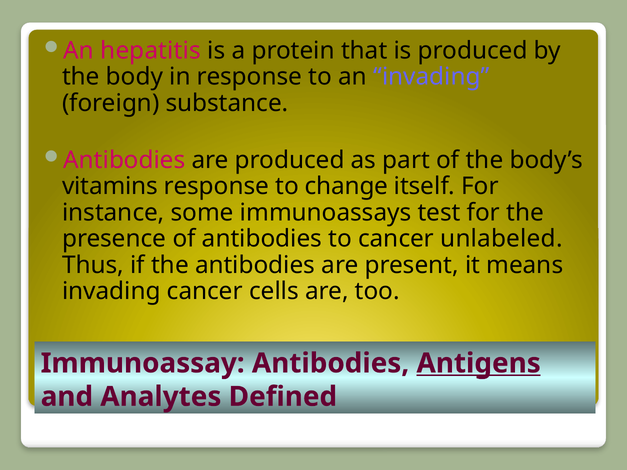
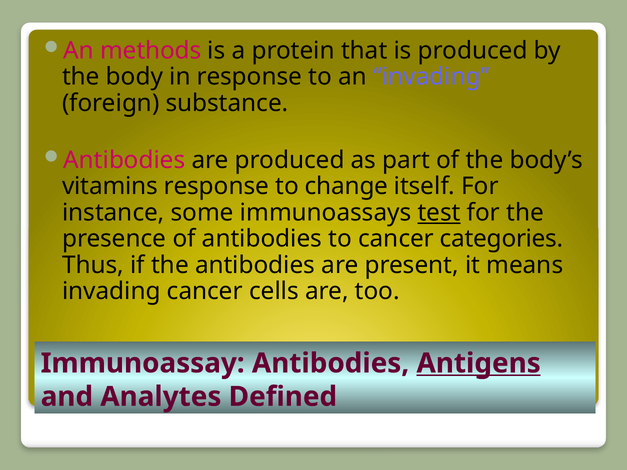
hepatitis: hepatitis -> methods
test underline: none -> present
unlabeled: unlabeled -> categories
